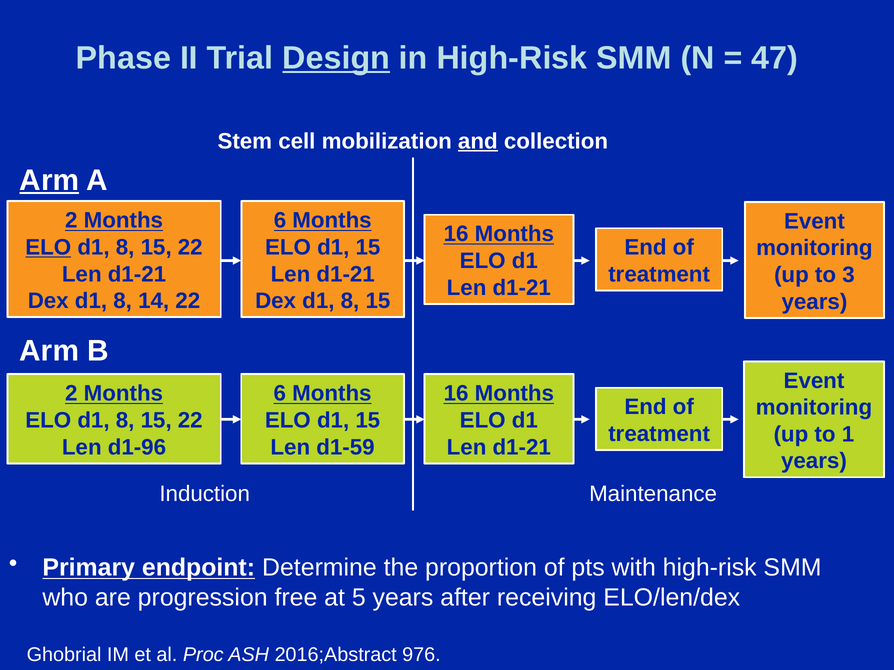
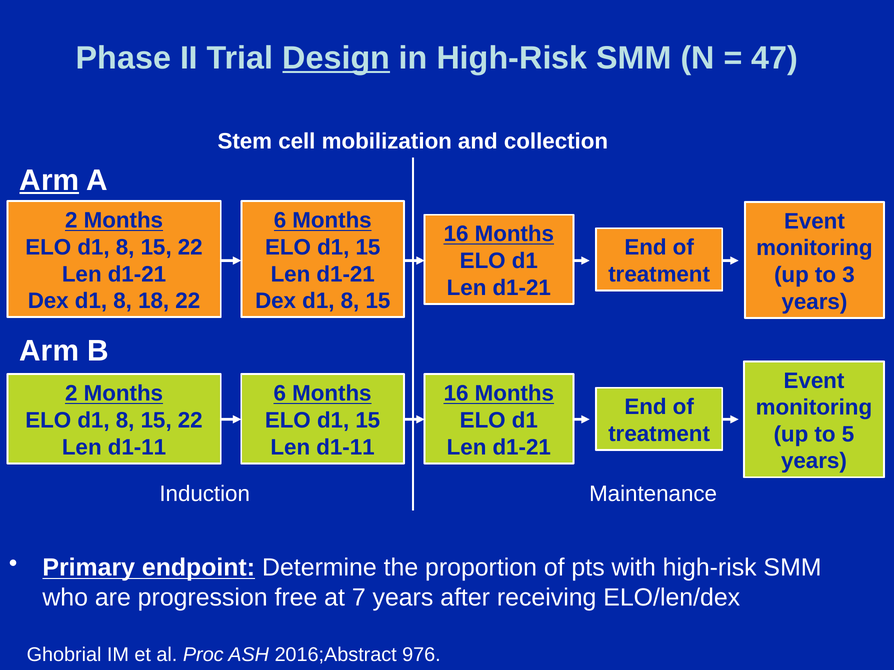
and underline: present -> none
ELO at (48, 248) underline: present -> none
14: 14 -> 18
1: 1 -> 5
d1-96 at (137, 447): d1-96 -> d1-11
d1-59 at (345, 447): d1-59 -> d1-11
5: 5 -> 7
